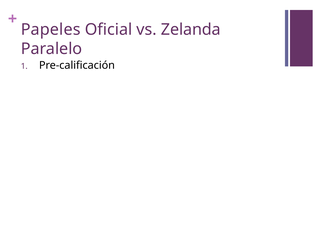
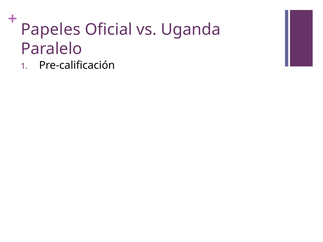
Zelanda: Zelanda -> Uganda
